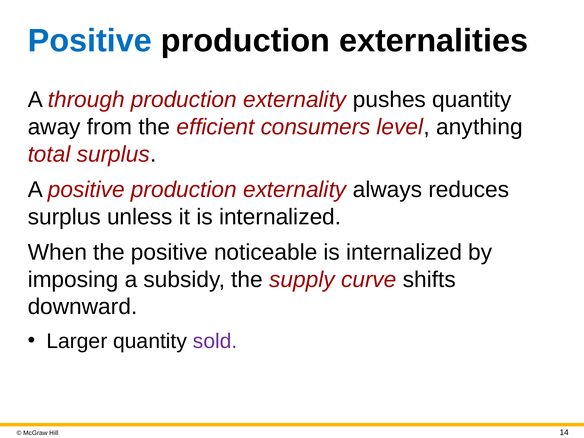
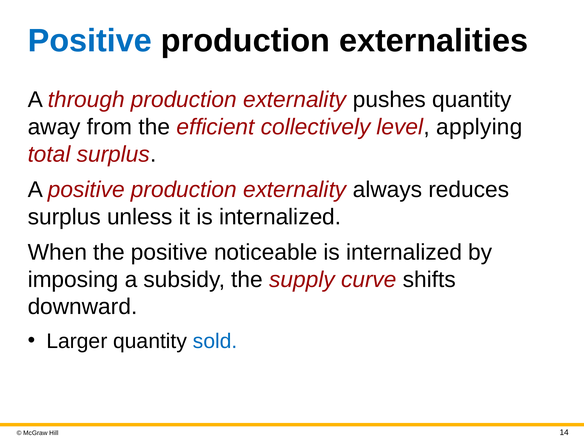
consumers: consumers -> collectively
anything: anything -> applying
sold colour: purple -> blue
